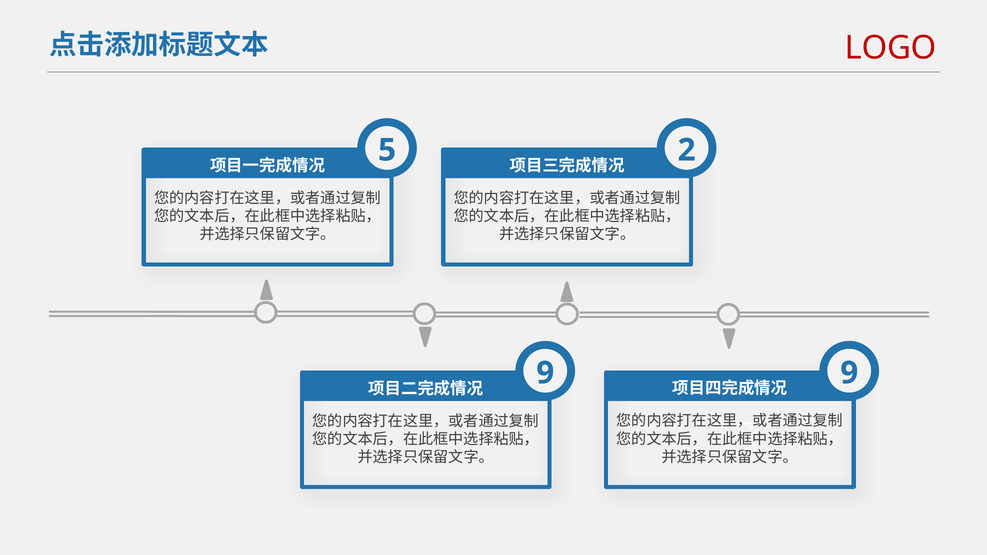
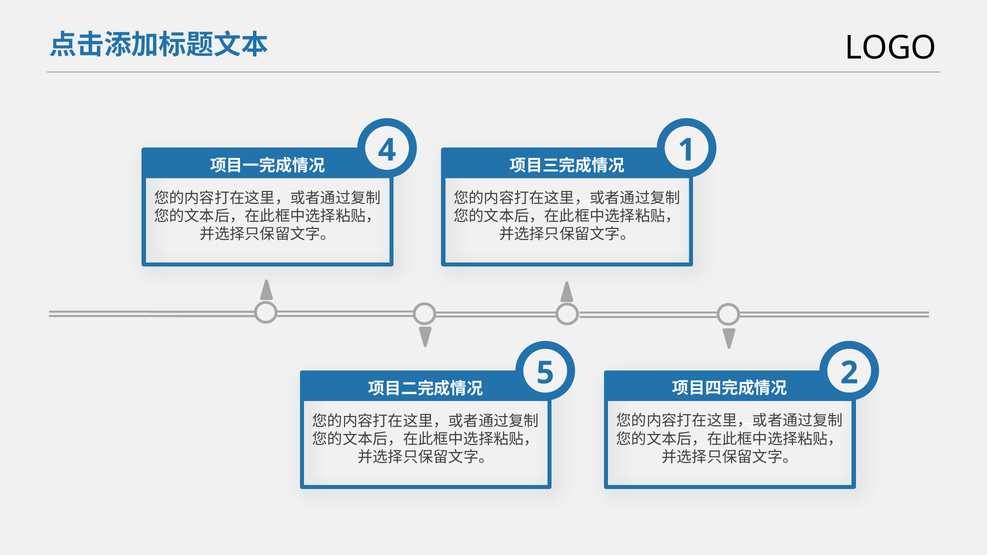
LOGO colour: red -> black
5 at (387, 150): 5 -> 4
2 at (687, 150): 2 -> 1
9 at (545, 373): 9 -> 5
9 at (849, 373): 9 -> 2
